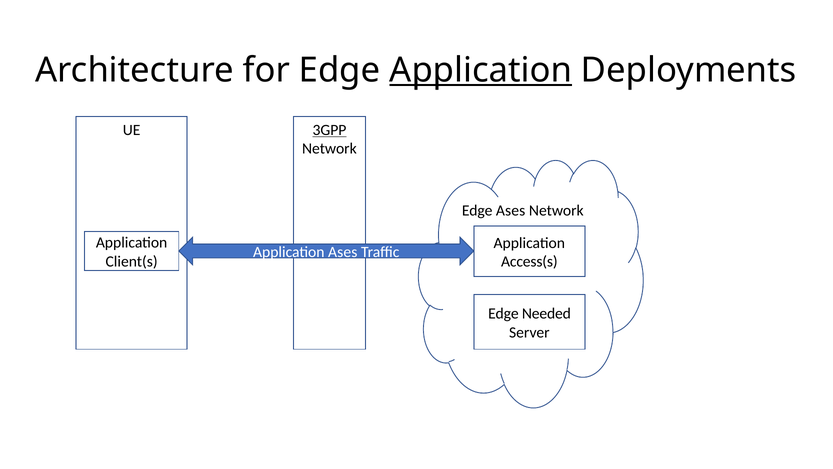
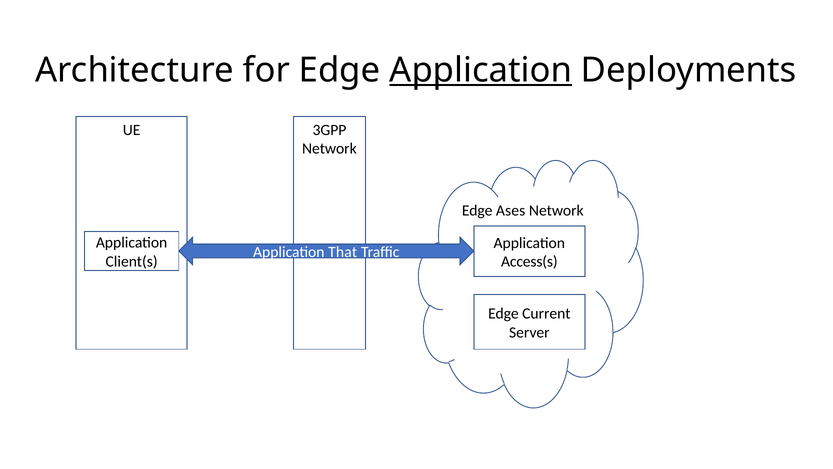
3GPP underline: present -> none
Application Ases: Ases -> That
Needed: Needed -> Current
